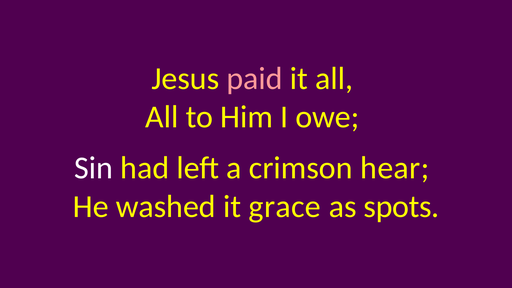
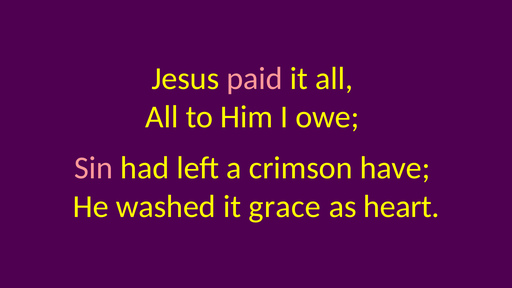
Sin colour: white -> pink
hear: hear -> have
spots: spots -> heart
